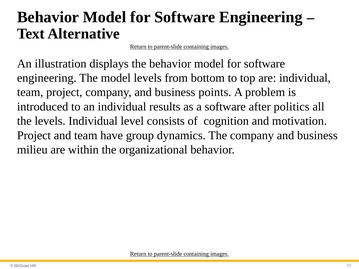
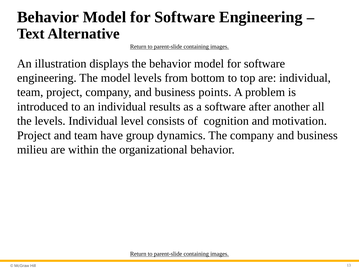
politics: politics -> another
